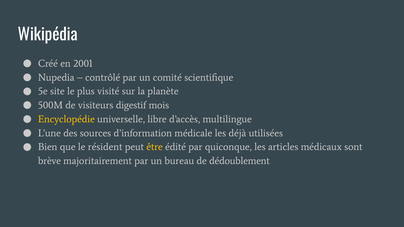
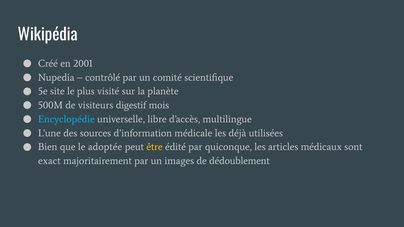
Encyclopédie colour: yellow -> light blue
résident: résident -> adoptée
brève: brève -> exact
bureau: bureau -> images
